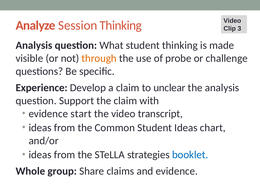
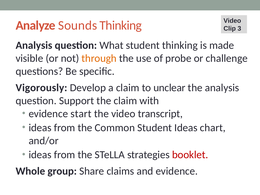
Session: Session -> Sounds
Experience: Experience -> Vigorously
booklet colour: blue -> red
